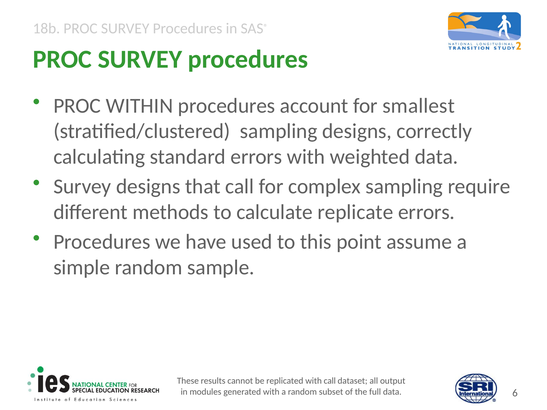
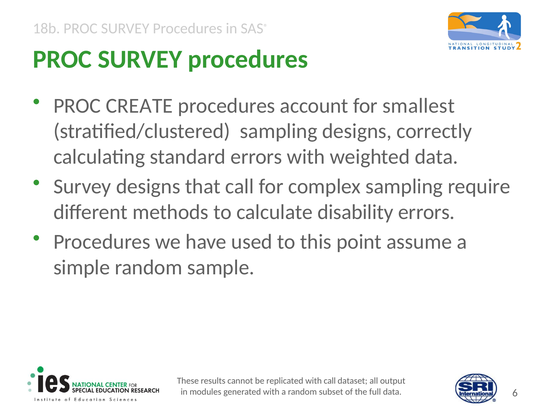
WITHIN: WITHIN -> CREATE
replicate: replicate -> disability
